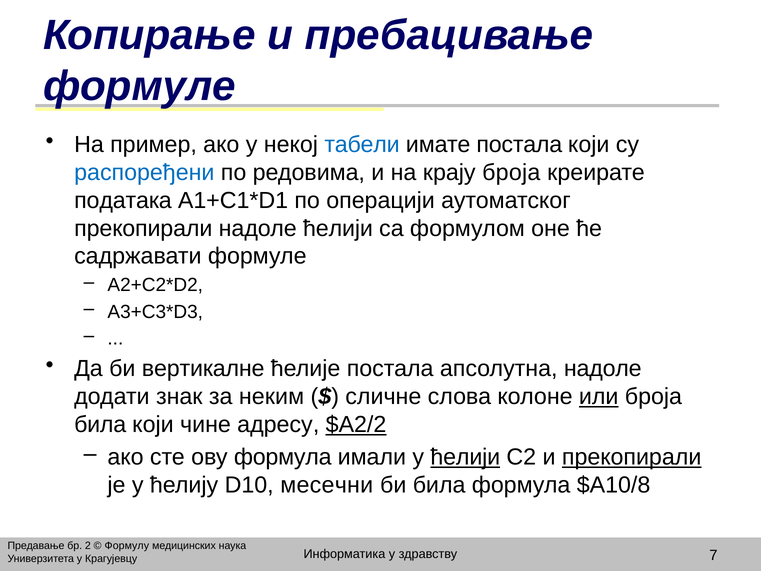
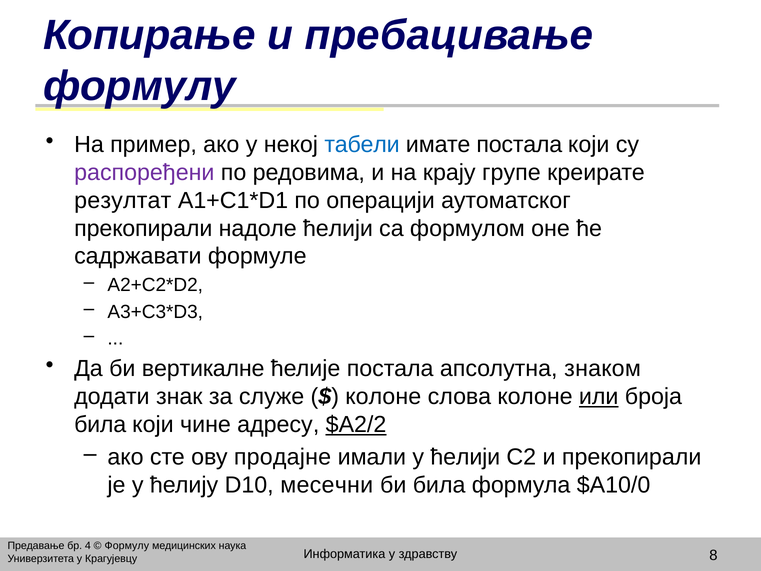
формуле at (139, 86): формуле -> формулу
распоређени colour: blue -> purple
крају броја: броја -> групе
података: података -> резултат
апсолутна надоле: надоле -> знаком
неким: неким -> служе
сличне at (383, 397): сличне -> колоне
ову формула: формула -> продајне
ћелији at (465, 457) underline: present -> none
прекопирали at (632, 457) underline: present -> none
$А10/8: $А10/8 -> $А10/0
2: 2 -> 4
7: 7 -> 8
